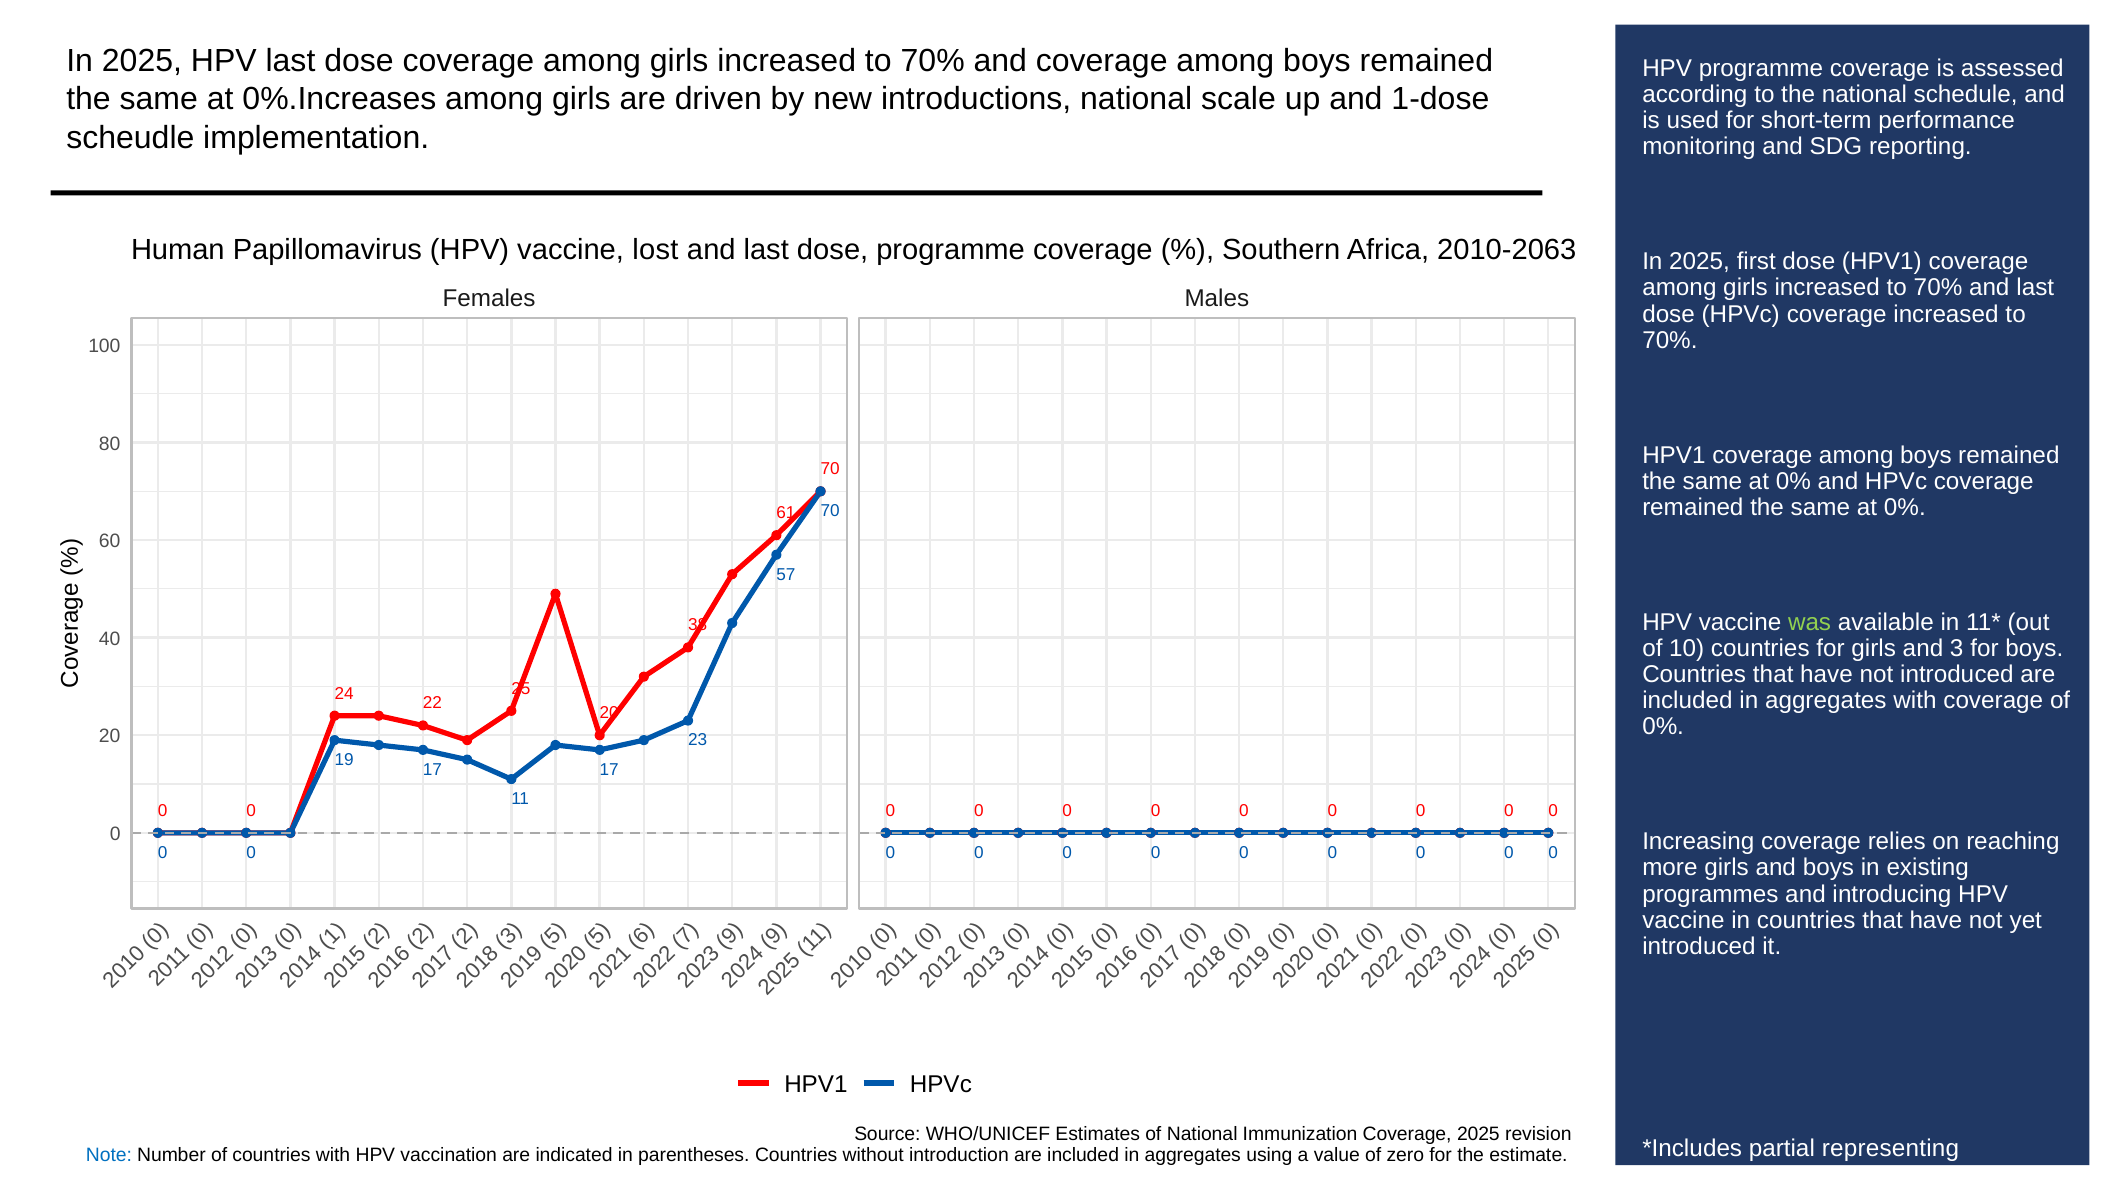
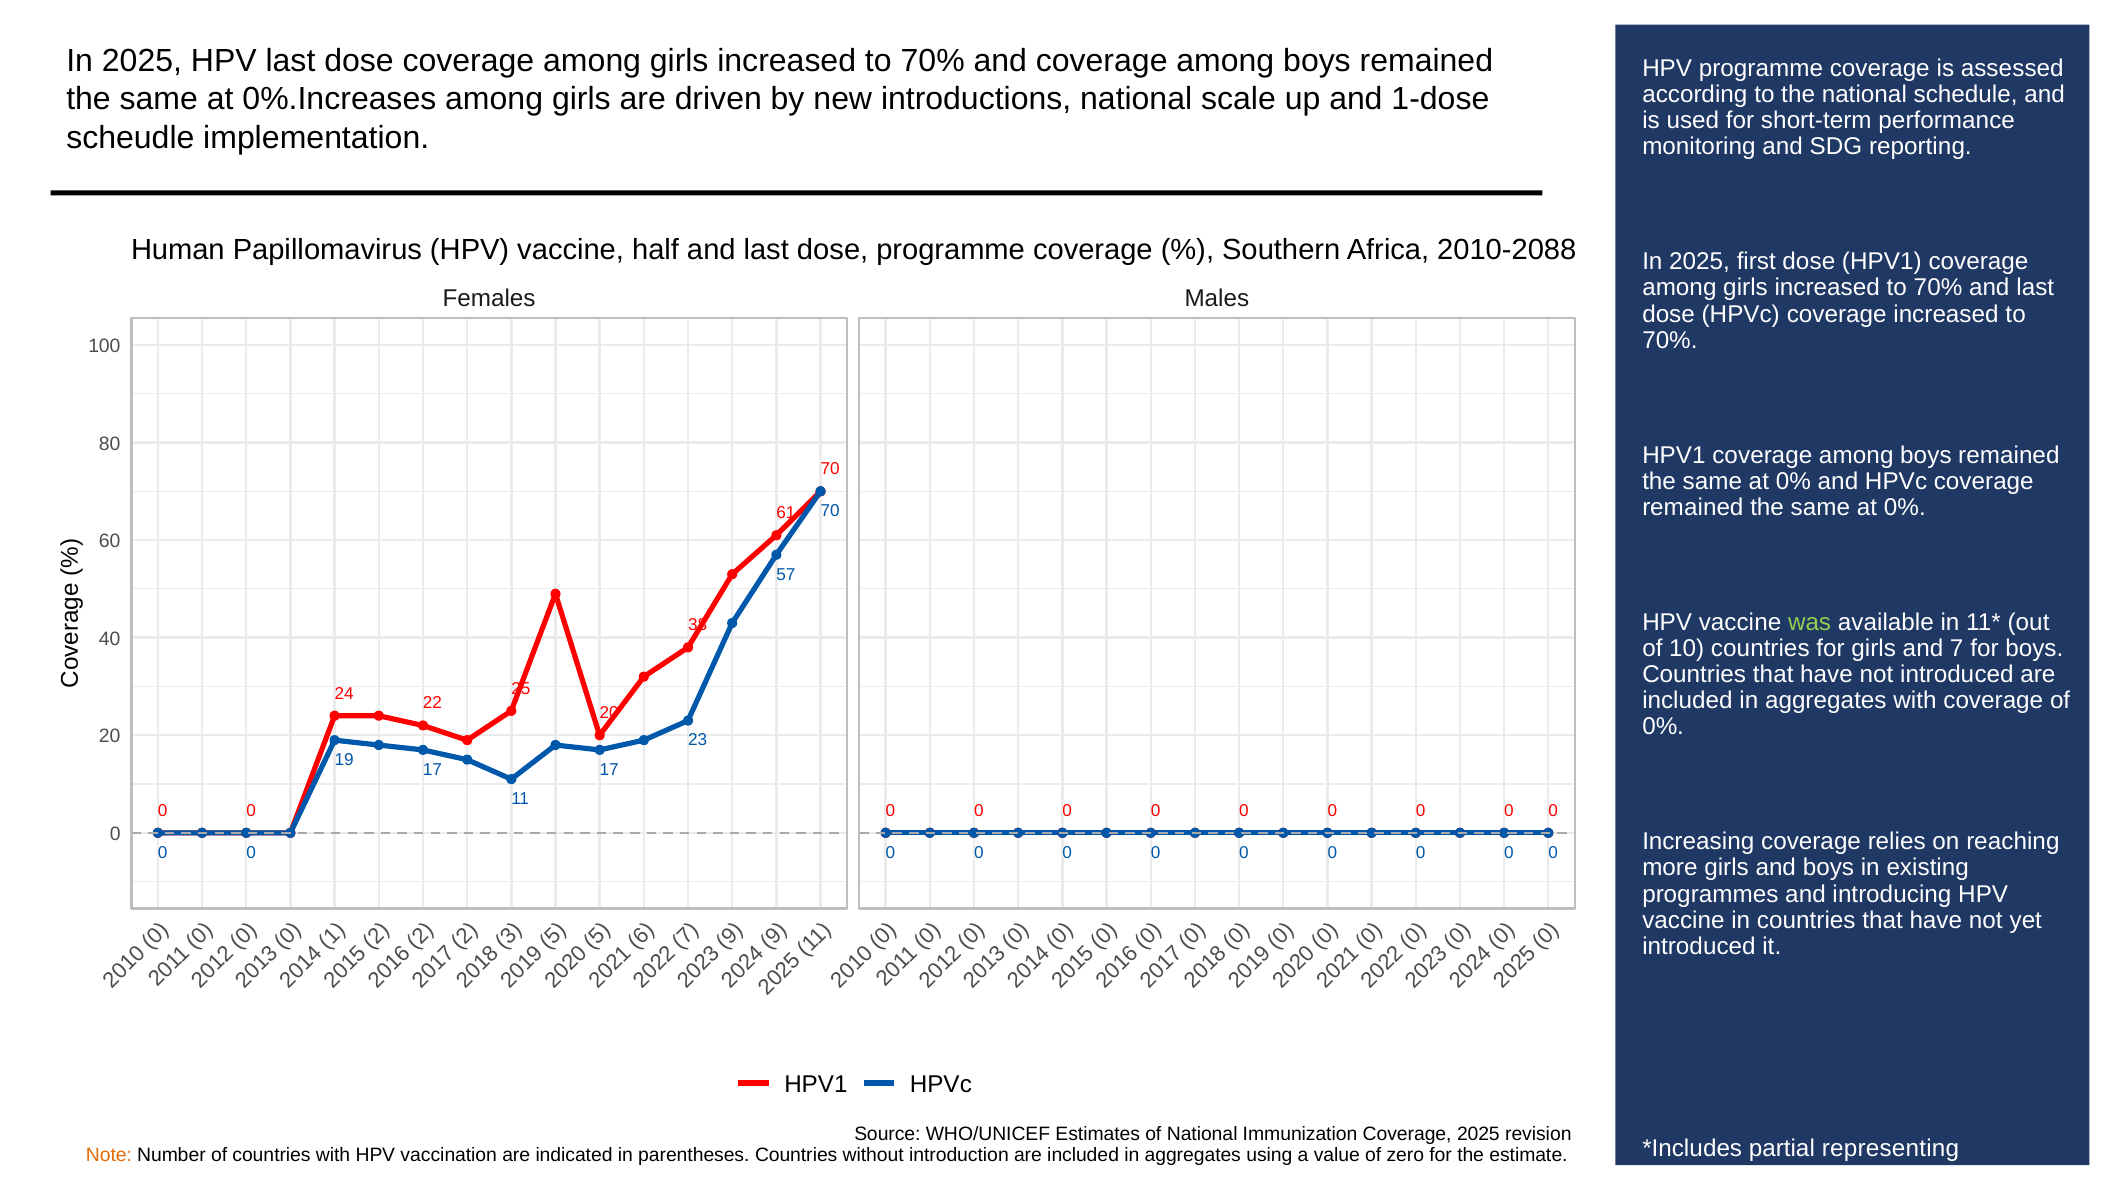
lost: lost -> half
2010-2063: 2010-2063 -> 2010-2088
and 3: 3 -> 7
Note colour: blue -> orange
